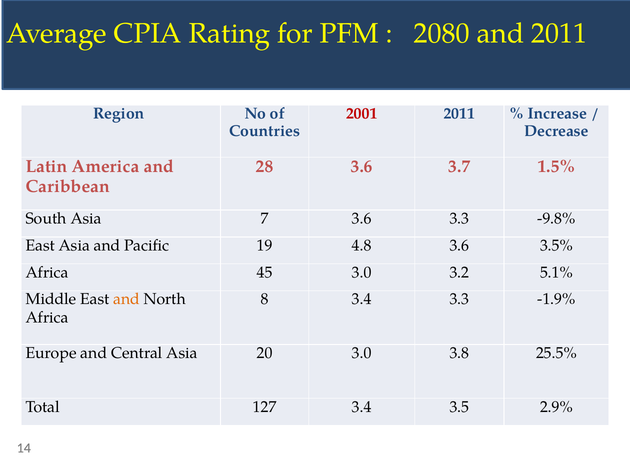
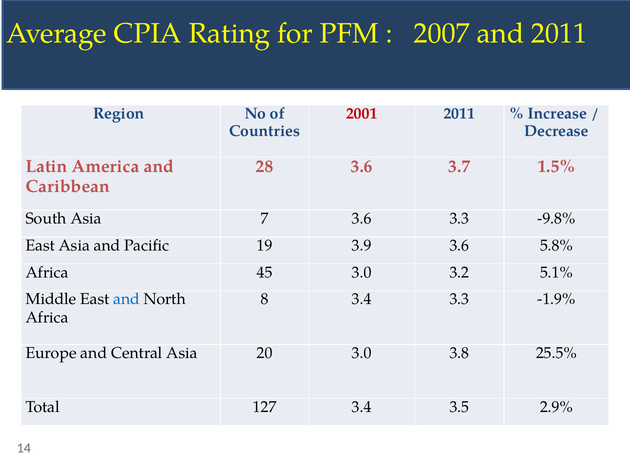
2080: 2080 -> 2007
4.8: 4.8 -> 3.9
3.5%: 3.5% -> 5.8%
and at (127, 300) colour: orange -> blue
